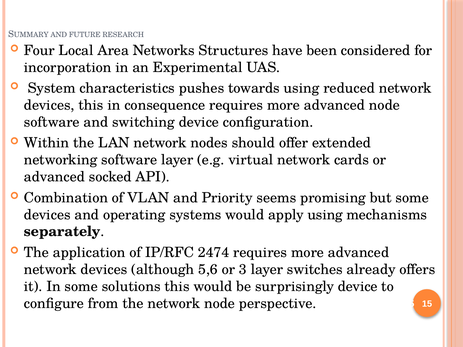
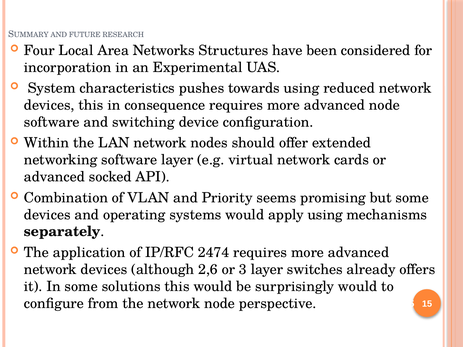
5,6: 5,6 -> 2,6
surprisingly device: device -> would
